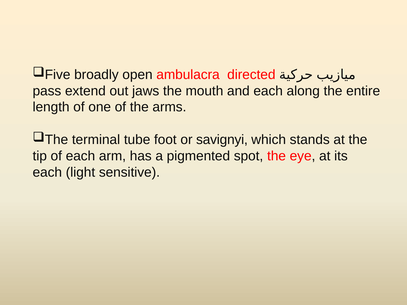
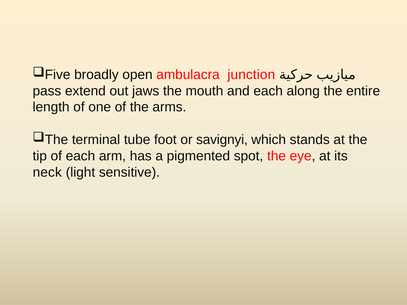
directed: directed -> junction
each at (47, 172): each -> neck
